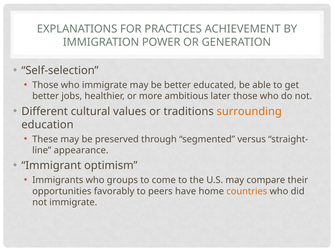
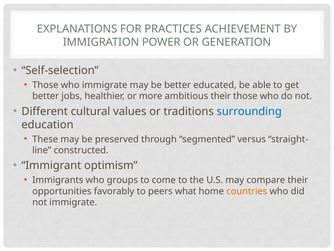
ambitious later: later -> their
surrounding colour: orange -> blue
appearance: appearance -> constructed
have: have -> what
